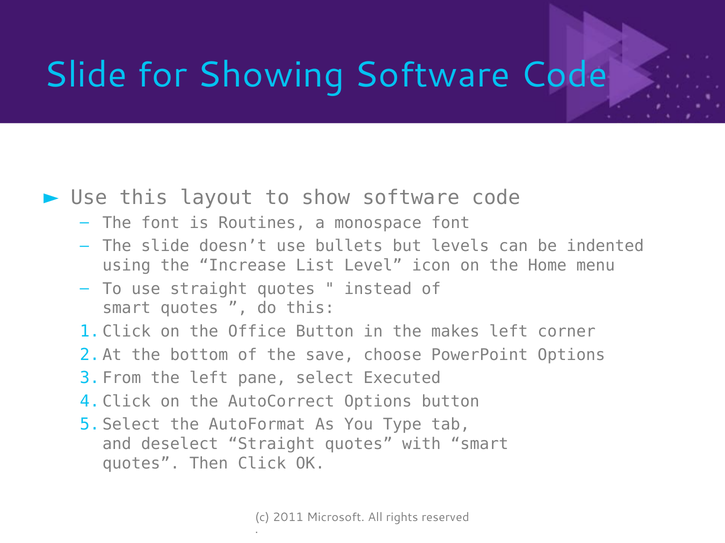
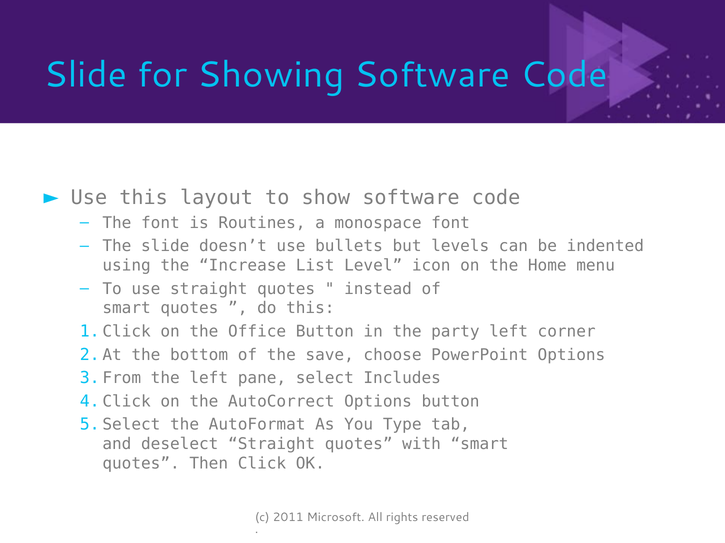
makes: makes -> party
Executed: Executed -> Includes
